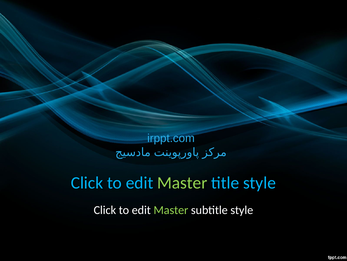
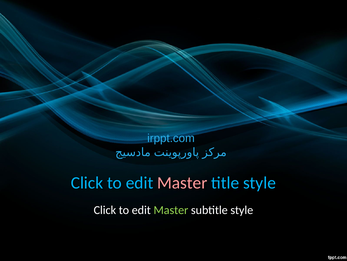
Master at (182, 182) colour: light green -> pink
